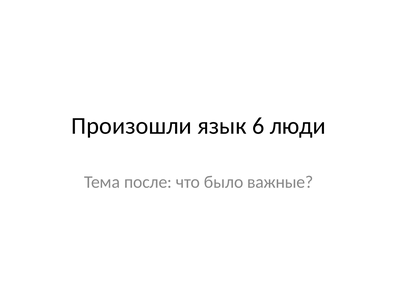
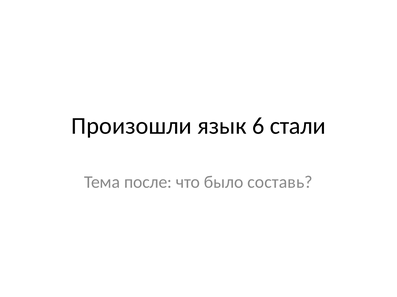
люди: люди -> стали
важные: важные -> составь
